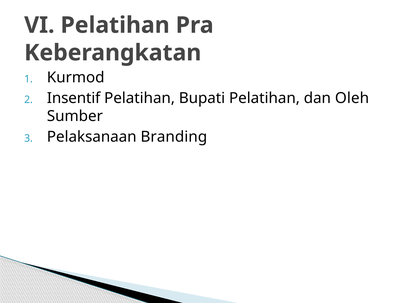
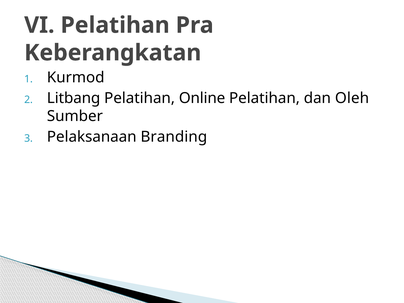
Insentif: Insentif -> Litbang
Bupati: Bupati -> Online
